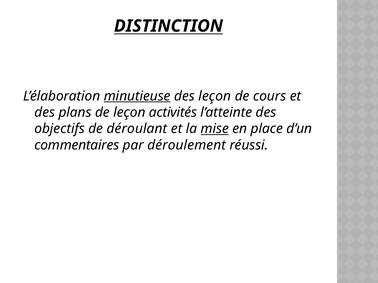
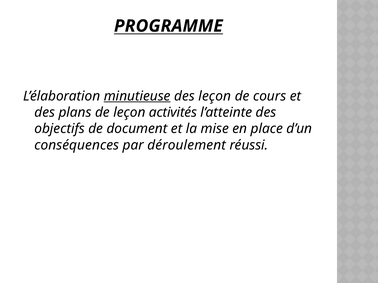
DISTINCTION: DISTINCTION -> PROGRAMME
déroulant: déroulant -> document
mise underline: present -> none
commentaires: commentaires -> conséquences
